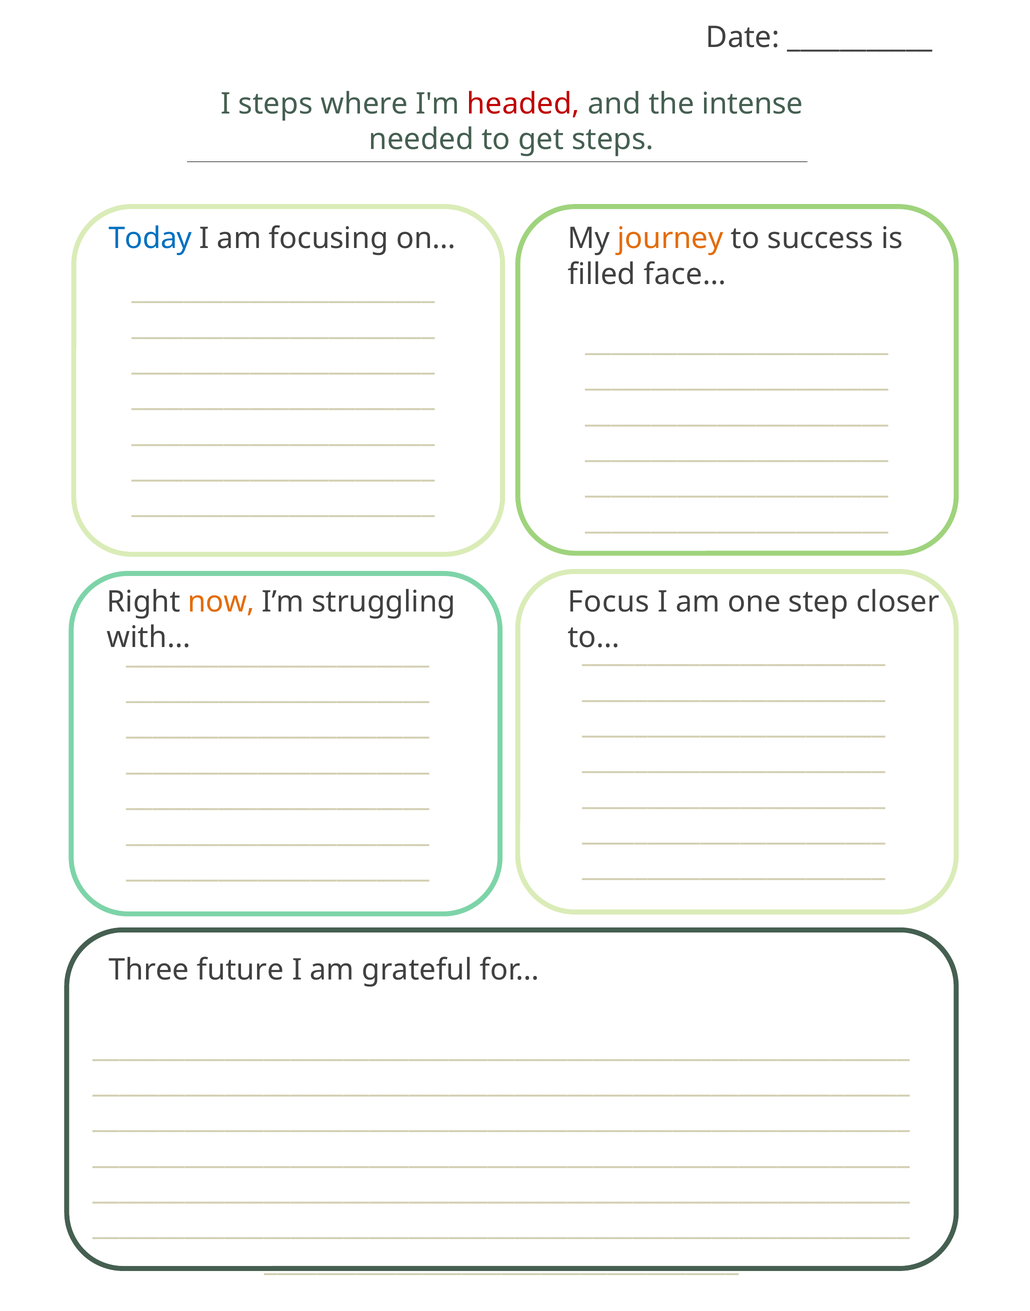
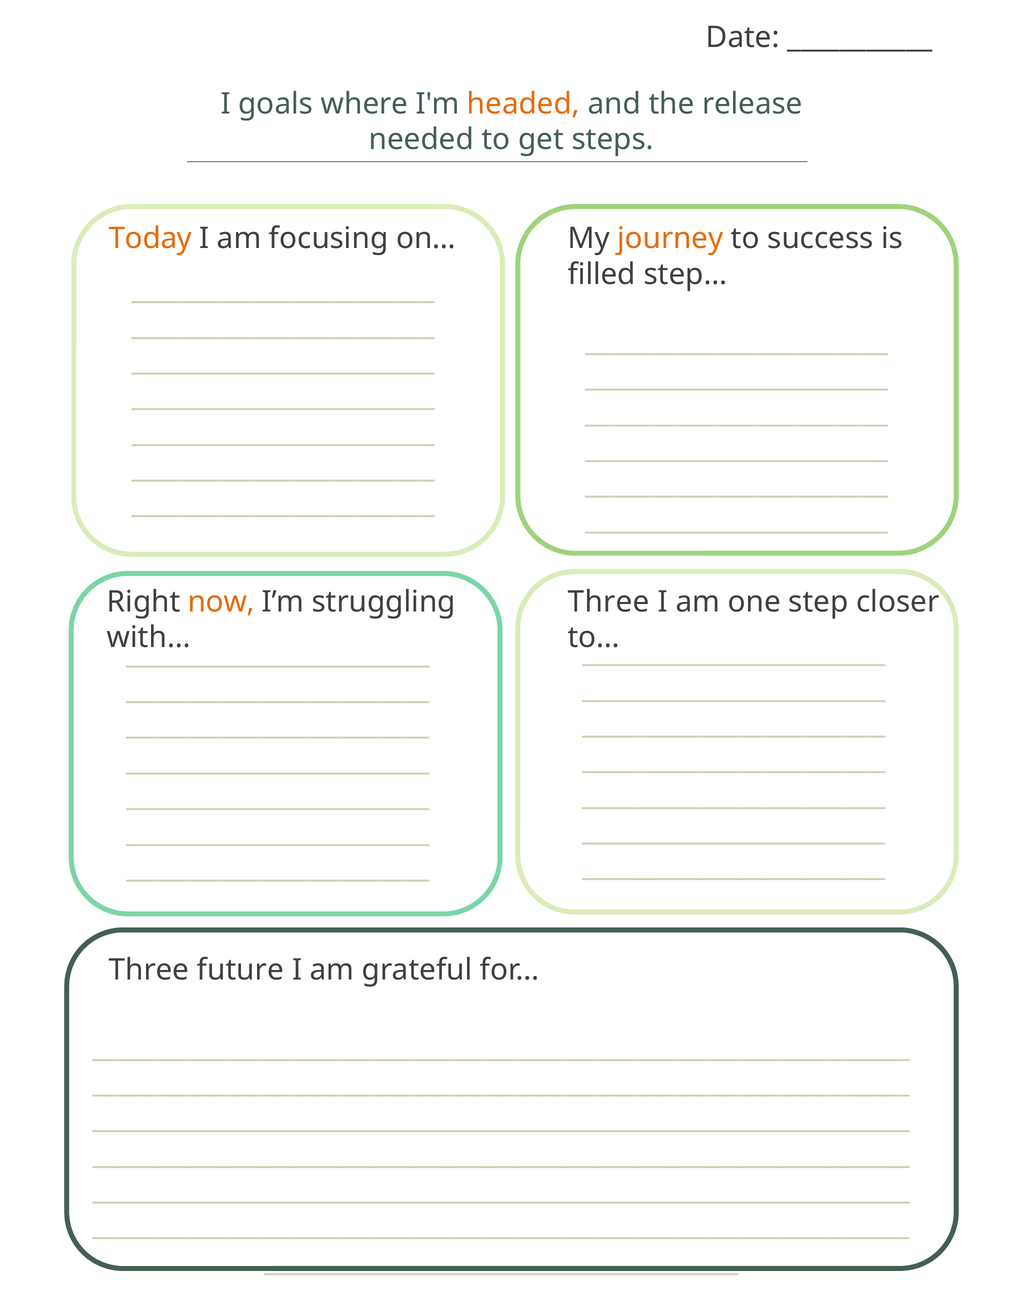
I steps: steps -> goals
headed colour: red -> orange
intense: intense -> release
Today colour: blue -> orange
face…: face… -> step…
Focus at (609, 602): Focus -> Three
